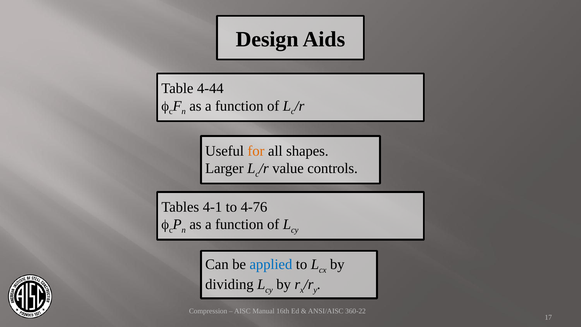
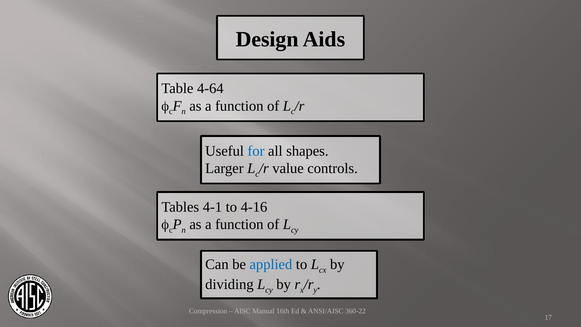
4-44: 4-44 -> 4-64
for colour: orange -> blue
4-76: 4-76 -> 4-16
